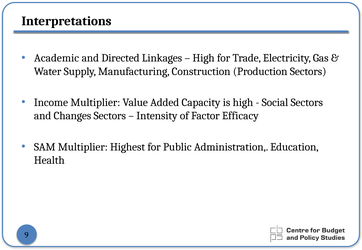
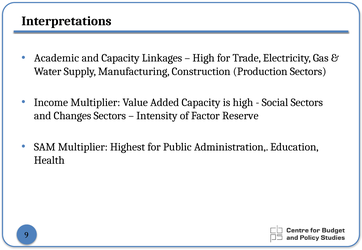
and Directed: Directed -> Capacity
Efficacy: Efficacy -> Reserve
